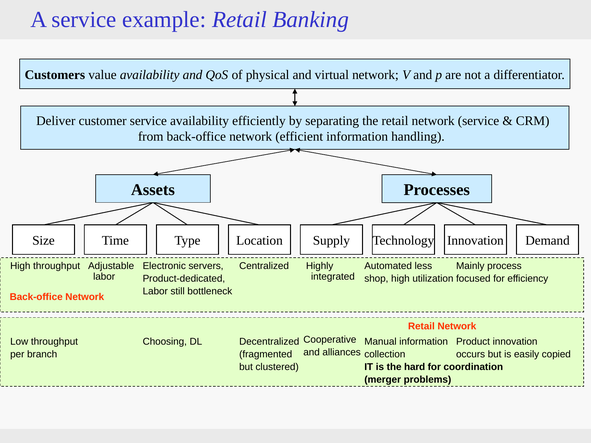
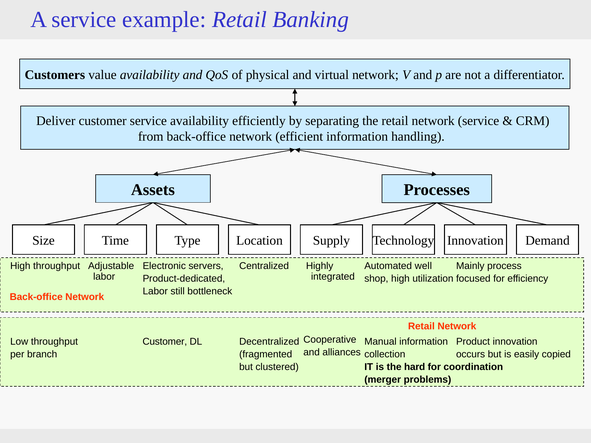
less: less -> well
Choosing at (165, 342): Choosing -> Customer
